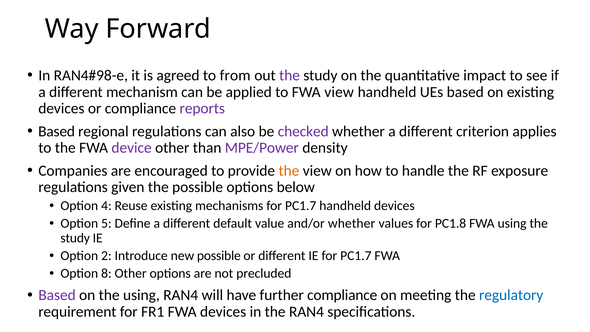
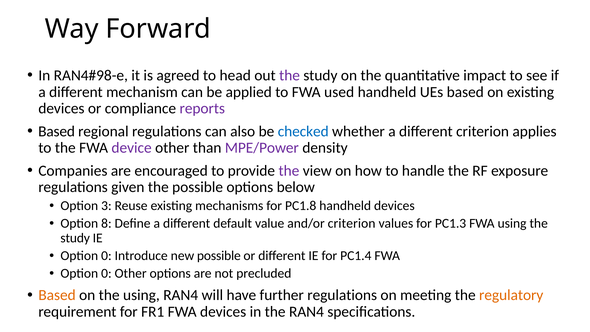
from: from -> head
FWA view: view -> used
checked colour: purple -> blue
the at (289, 171) colour: orange -> purple
4: 4 -> 3
mechanisms for PC1.7: PC1.7 -> PC1.8
5: 5 -> 8
and/or whether: whether -> criterion
PC1.8: PC1.8 -> PC1.3
2 at (106, 256): 2 -> 0
IE for PC1.7: PC1.7 -> PC1.4
8 at (106, 273): 8 -> 0
Based at (57, 295) colour: purple -> orange
further compliance: compliance -> regulations
regulatory colour: blue -> orange
